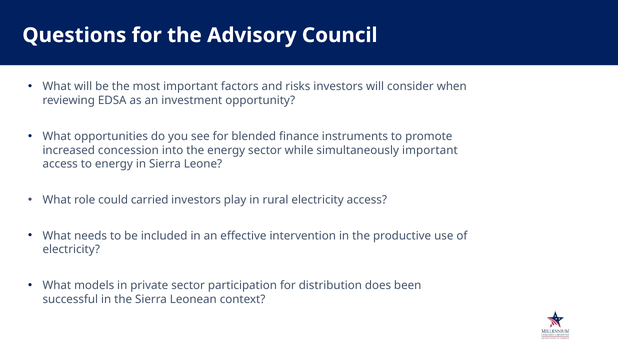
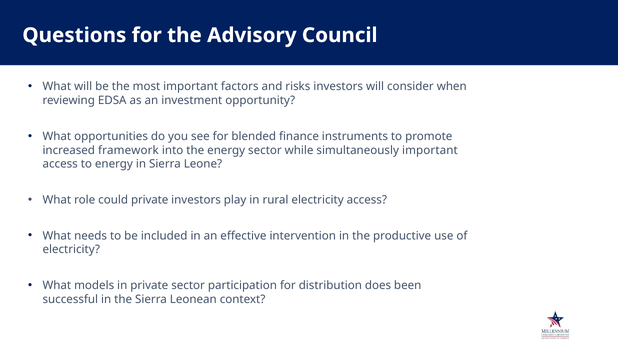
concession: concession -> framework
could carried: carried -> private
